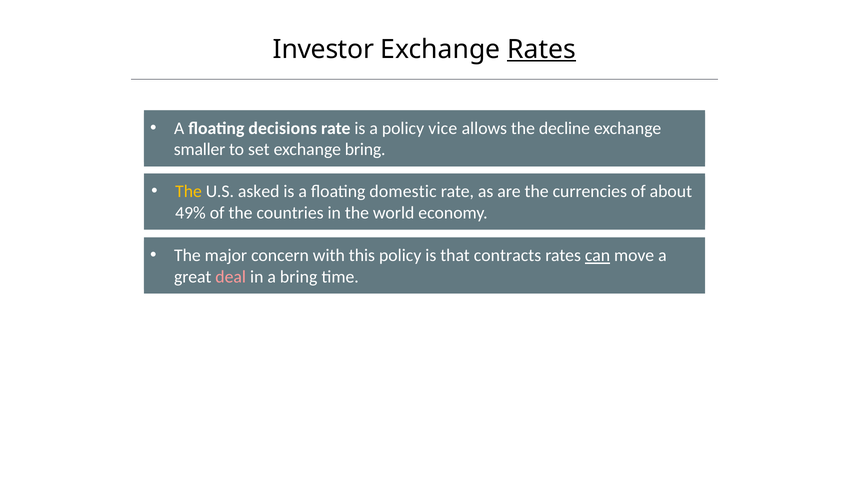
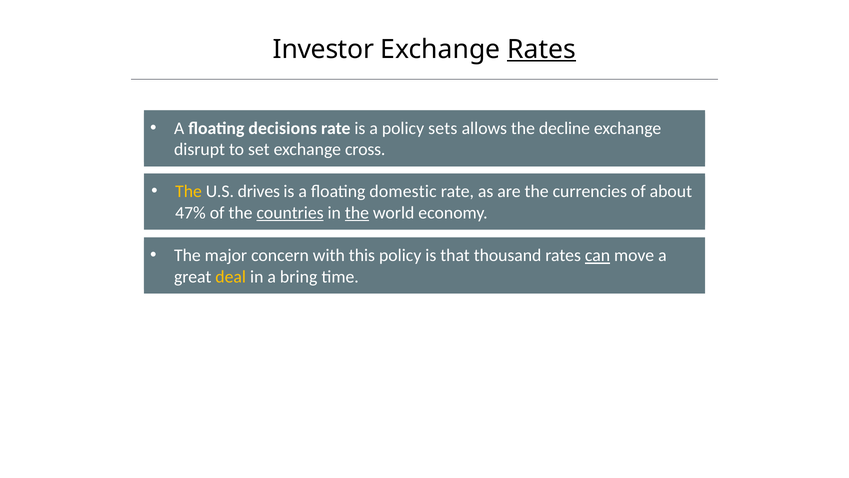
vice: vice -> sets
smaller: smaller -> disrupt
exchange bring: bring -> cross
asked: asked -> drives
49%: 49% -> 47%
countries underline: none -> present
the at (357, 213) underline: none -> present
contracts: contracts -> thousand
deal colour: pink -> yellow
